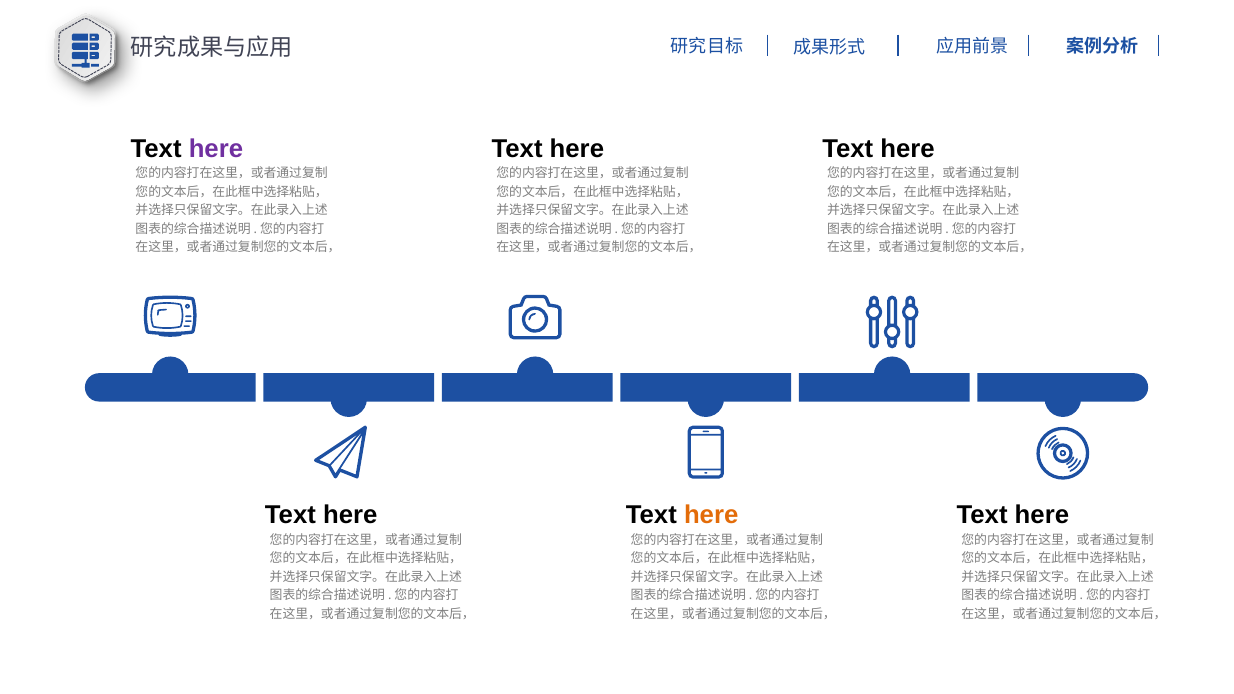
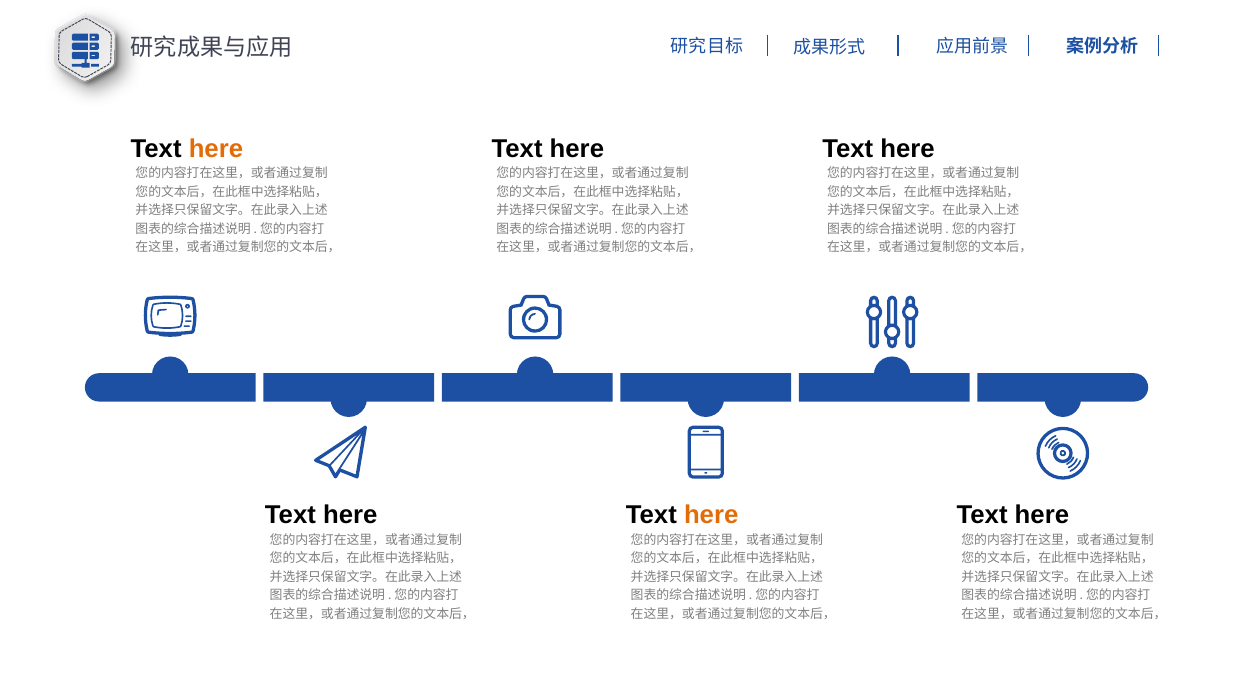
here at (216, 149) colour: purple -> orange
